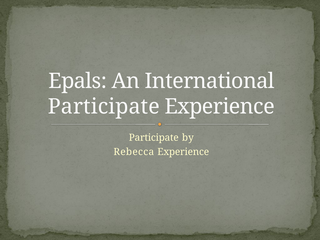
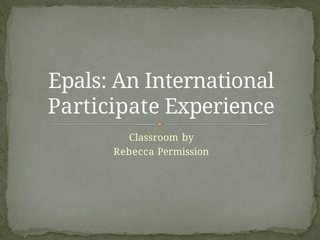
Participate at (154, 138): Participate -> Classroom
Rebecca Experience: Experience -> Permission
